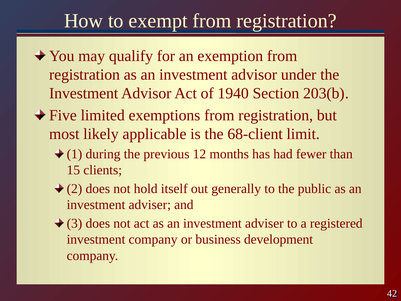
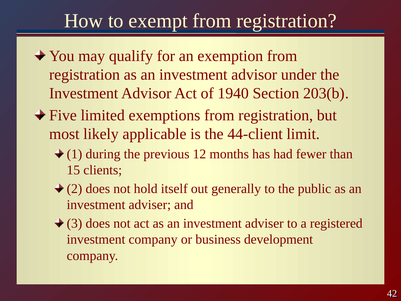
68-client: 68-client -> 44-client
